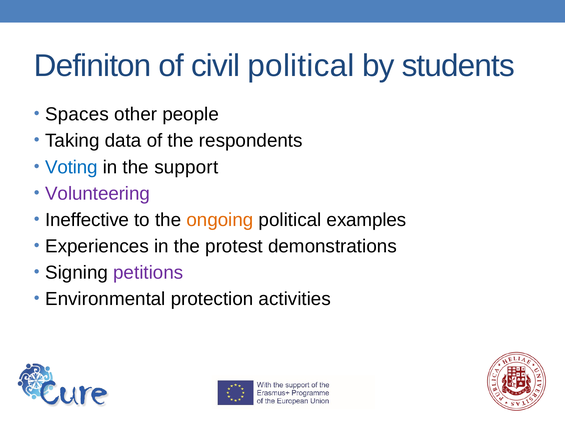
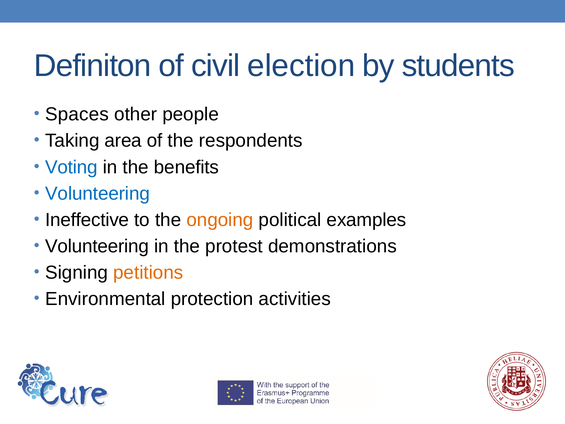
civil political: political -> election
data: data -> area
support: support -> benefits
Volunteering at (98, 193) colour: purple -> blue
Experiences at (97, 246): Experiences -> Volunteering
petitions colour: purple -> orange
